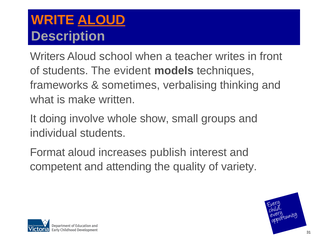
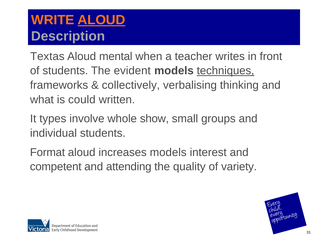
Writers: Writers -> Textas
school: school -> mental
techniques underline: none -> present
sometimes: sometimes -> collectively
make: make -> could
doing: doing -> types
increases publish: publish -> models
